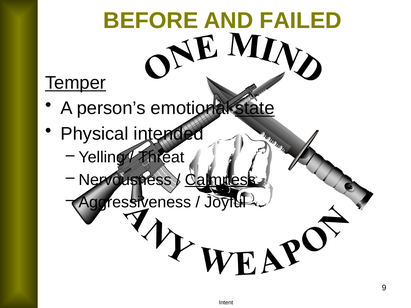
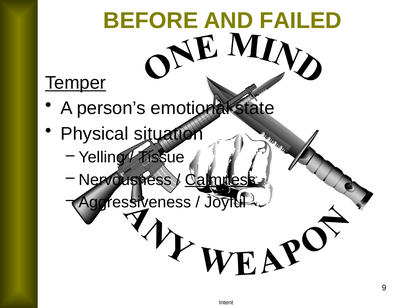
state underline: present -> none
intended: intended -> situation
Threat: Threat -> Tissue
